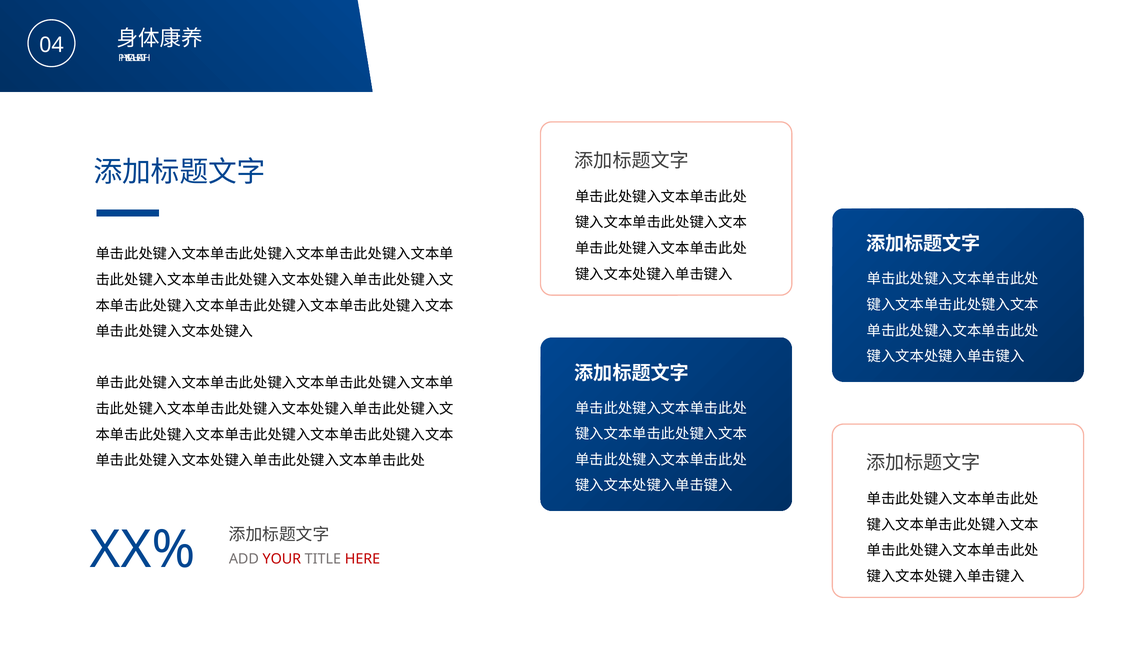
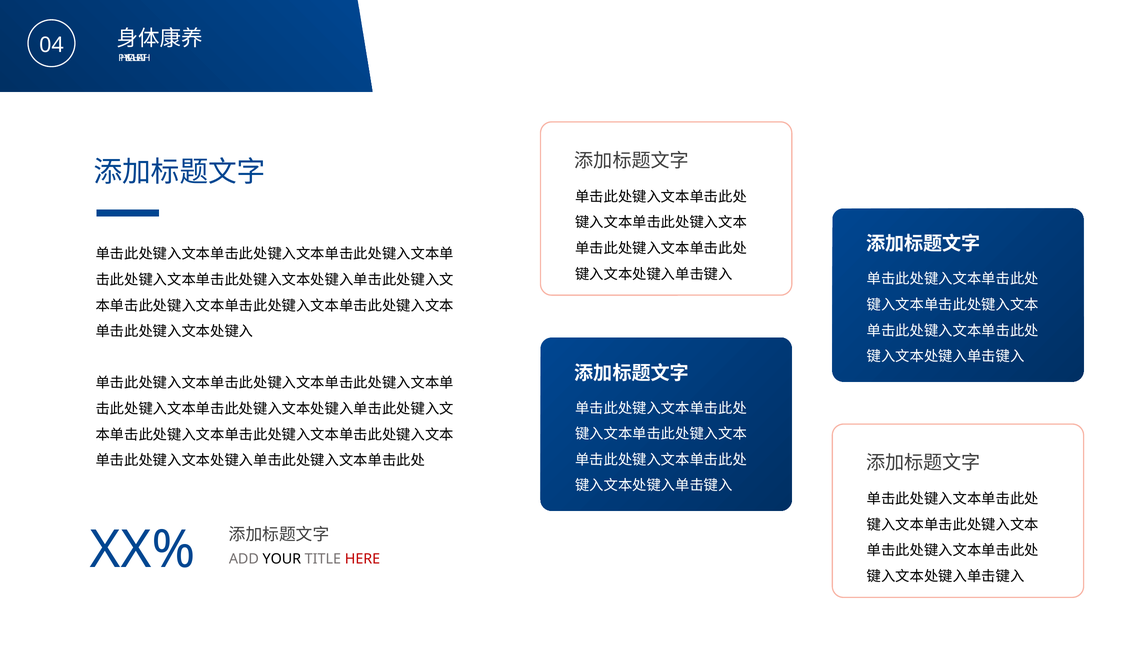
YOUR colour: red -> black
